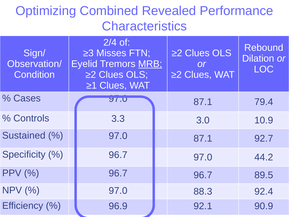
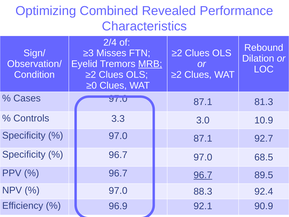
≥1: ≥1 -> ≥0
79.4: 79.4 -> 81.3
Sustained at (24, 135): Sustained -> Specificity
44.2: 44.2 -> 68.5
96.7 at (203, 175) underline: none -> present
